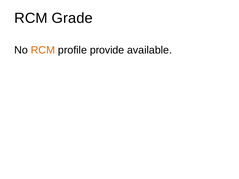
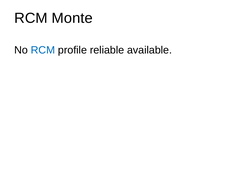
Grade: Grade -> Monte
RCM at (43, 50) colour: orange -> blue
provide: provide -> reliable
